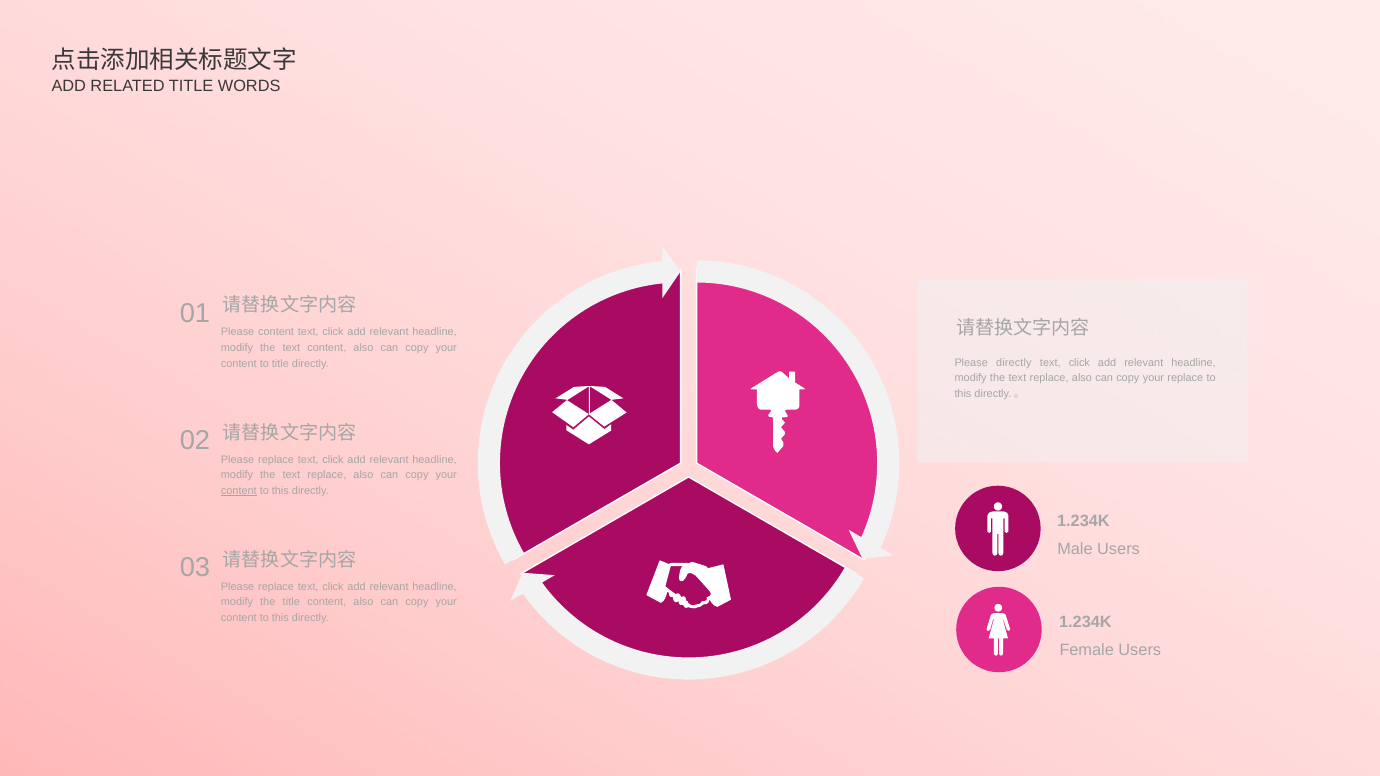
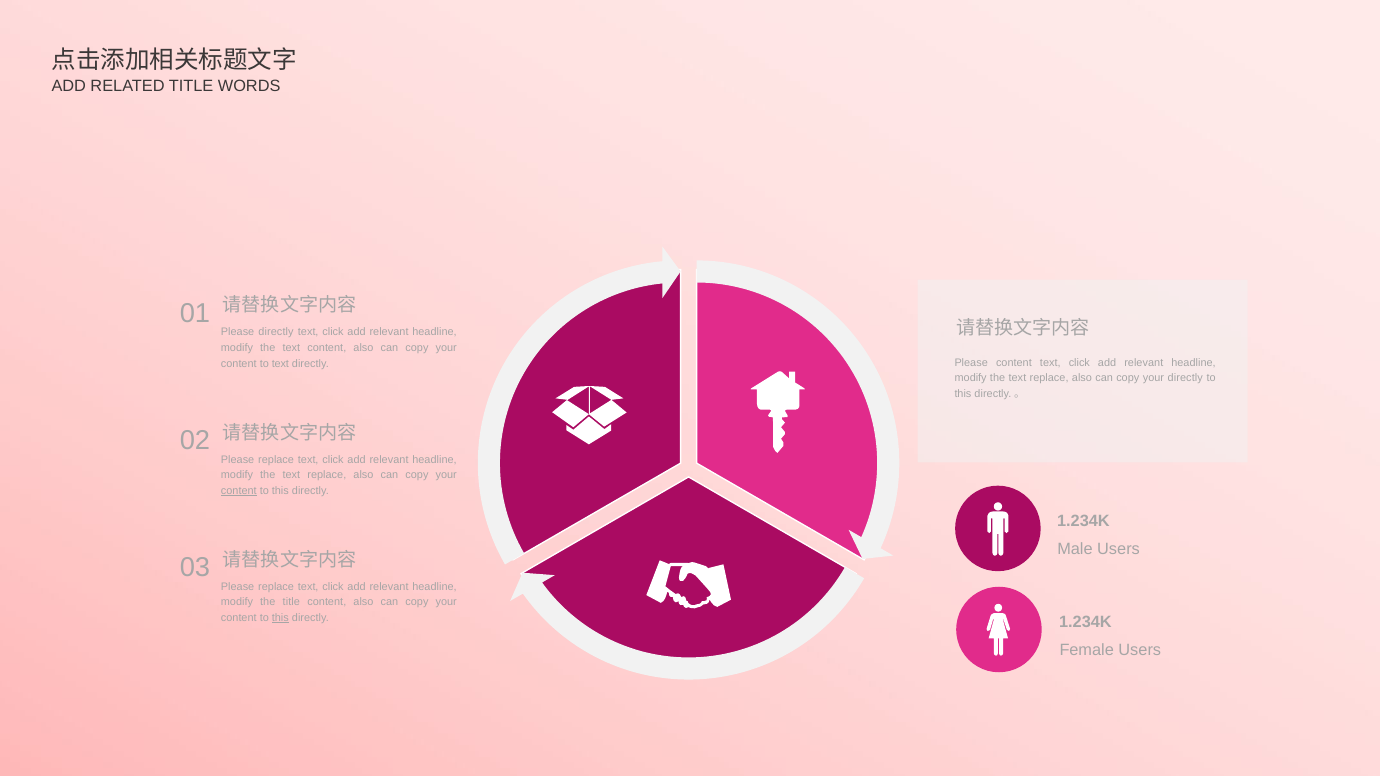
Please content: content -> directly
Please directly: directly -> content
to title: title -> text
your replace: replace -> directly
this at (280, 618) underline: none -> present
